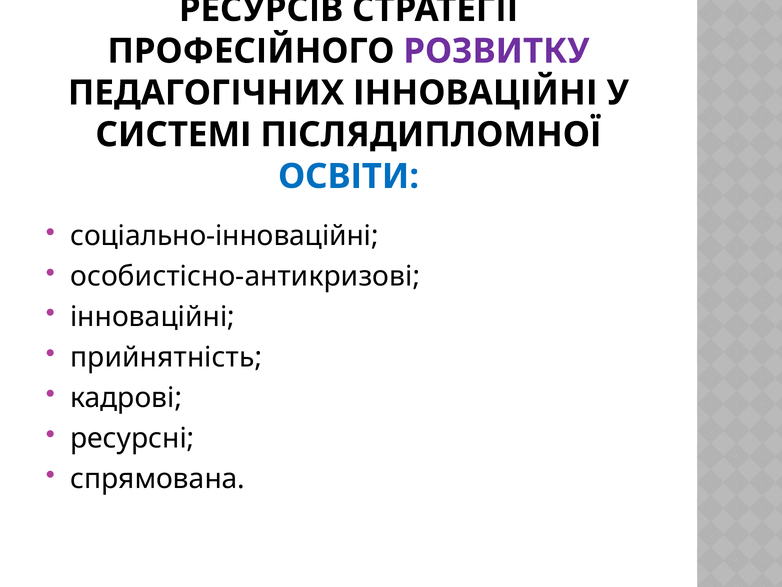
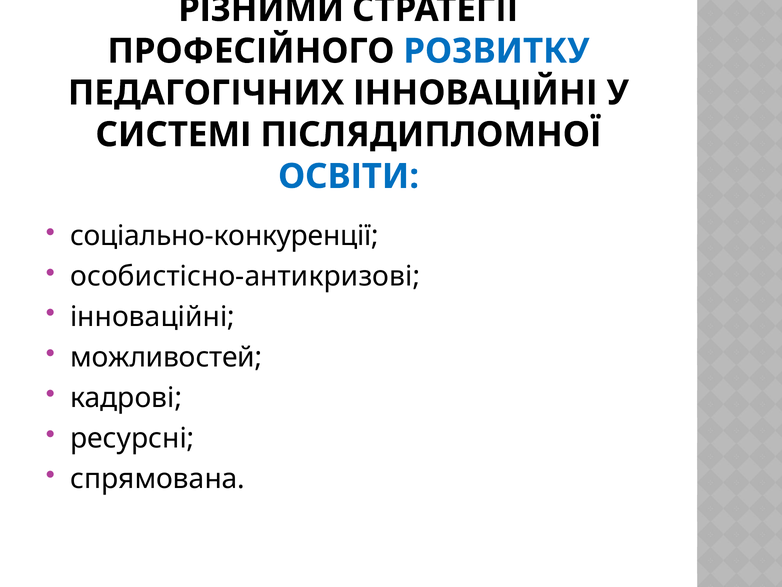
РЕСУРСІВ: РЕСУРСІВ -> РІЗНИМИ
РОЗВИТКУ colour: purple -> blue
соціально-інноваційні: соціально-інноваційні -> соціально-конкуренції
прийнятність: прийнятність -> можливостей
